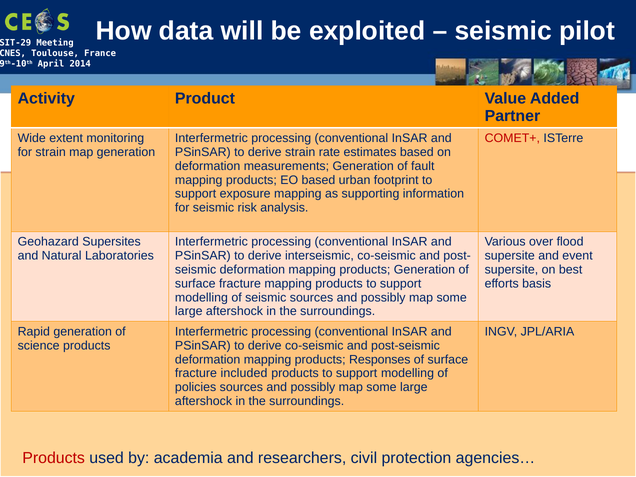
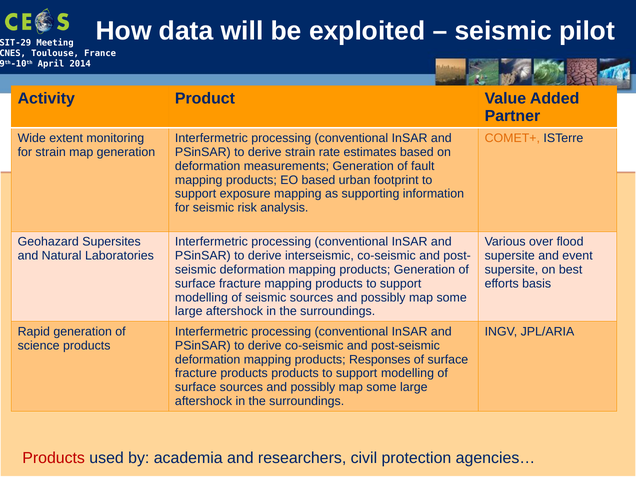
COMET+ colour: red -> orange
fracture included: included -> products
policies at (196, 387): policies -> surface
